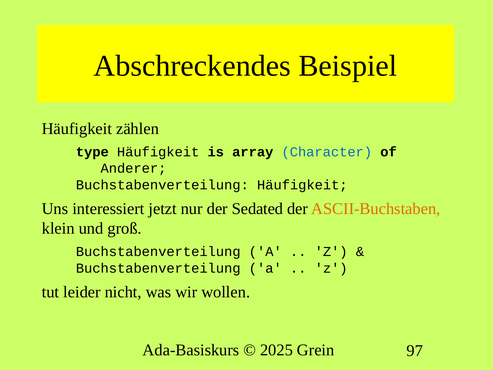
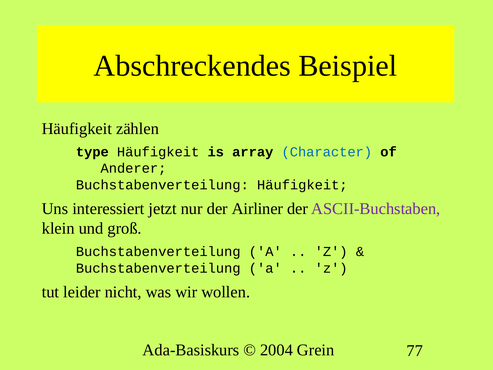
Sedated: Sedated -> Airliner
ASCII-Buchstaben colour: orange -> purple
2025: 2025 -> 2004
97: 97 -> 77
